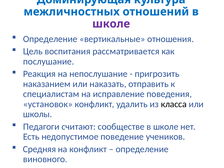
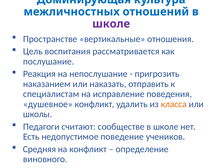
Определение at (50, 39): Определение -> Пространстве
установок: установок -> душевное
класса colour: black -> orange
